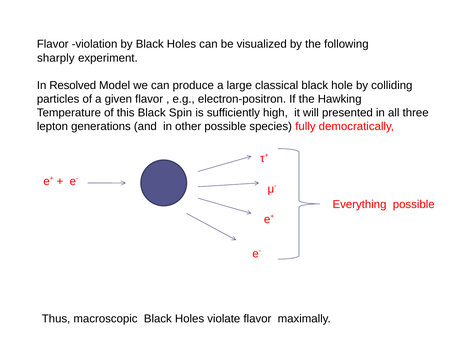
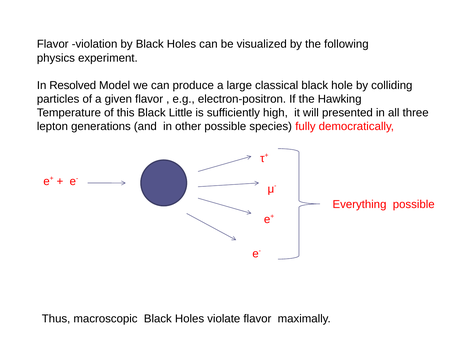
sharply: sharply -> physics
Spin: Spin -> Little
